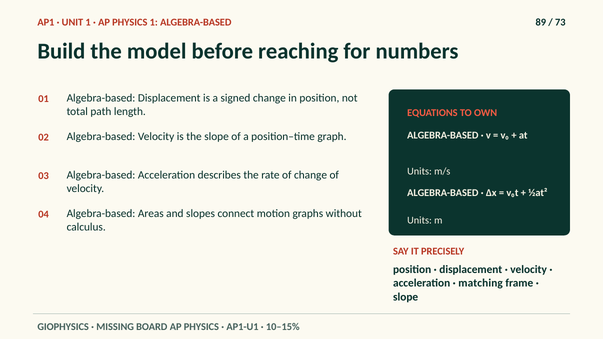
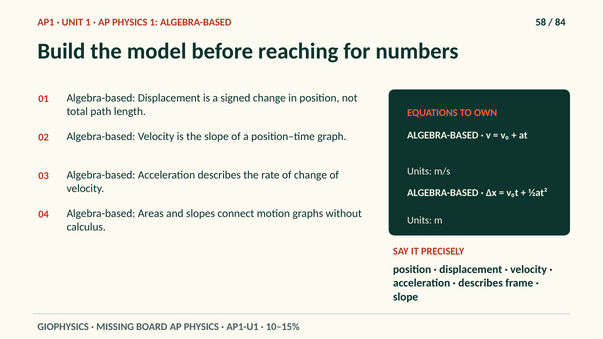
89: 89 -> 58
73: 73 -> 84
matching at (481, 283): matching -> describes
